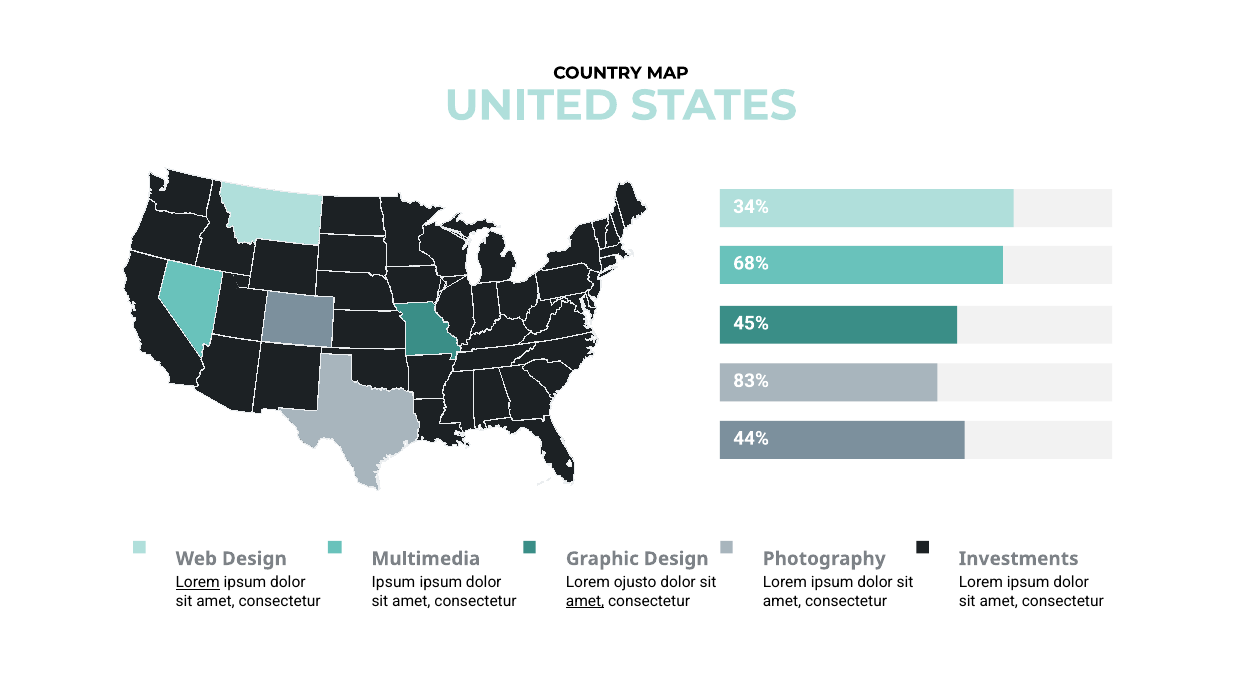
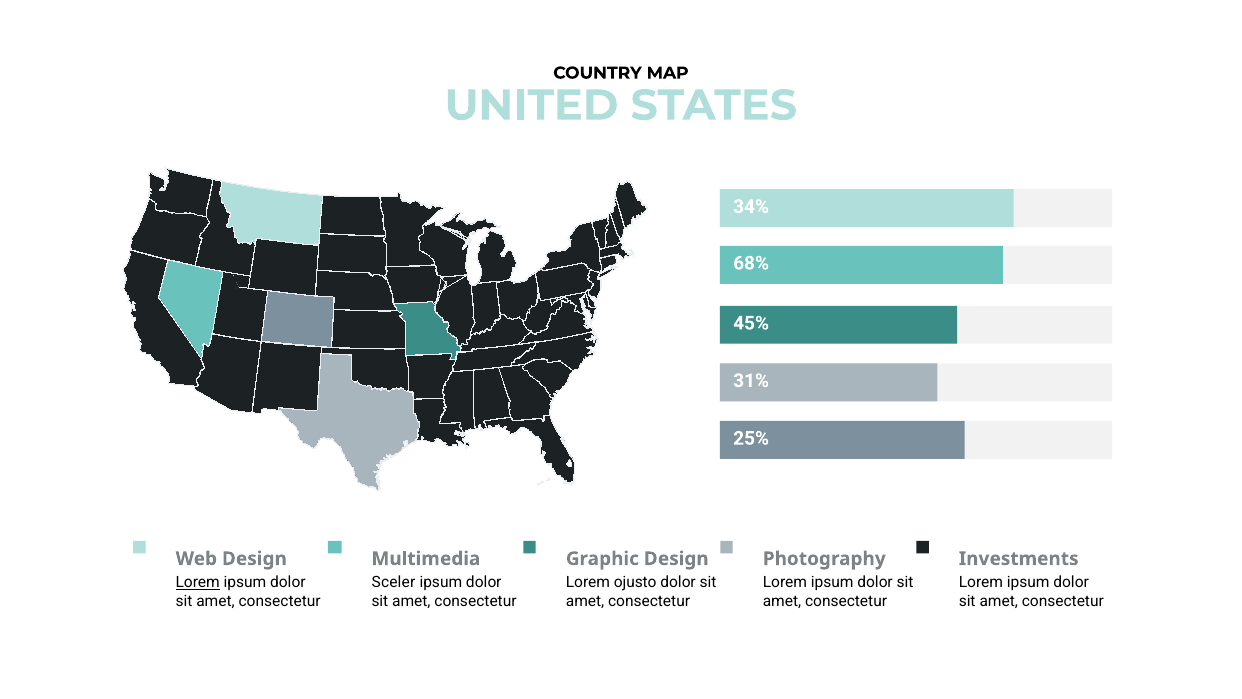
83%: 83% -> 31%
44%: 44% -> 25%
Ipsum at (393, 582): Ipsum -> Sceler
amet at (585, 601) underline: present -> none
